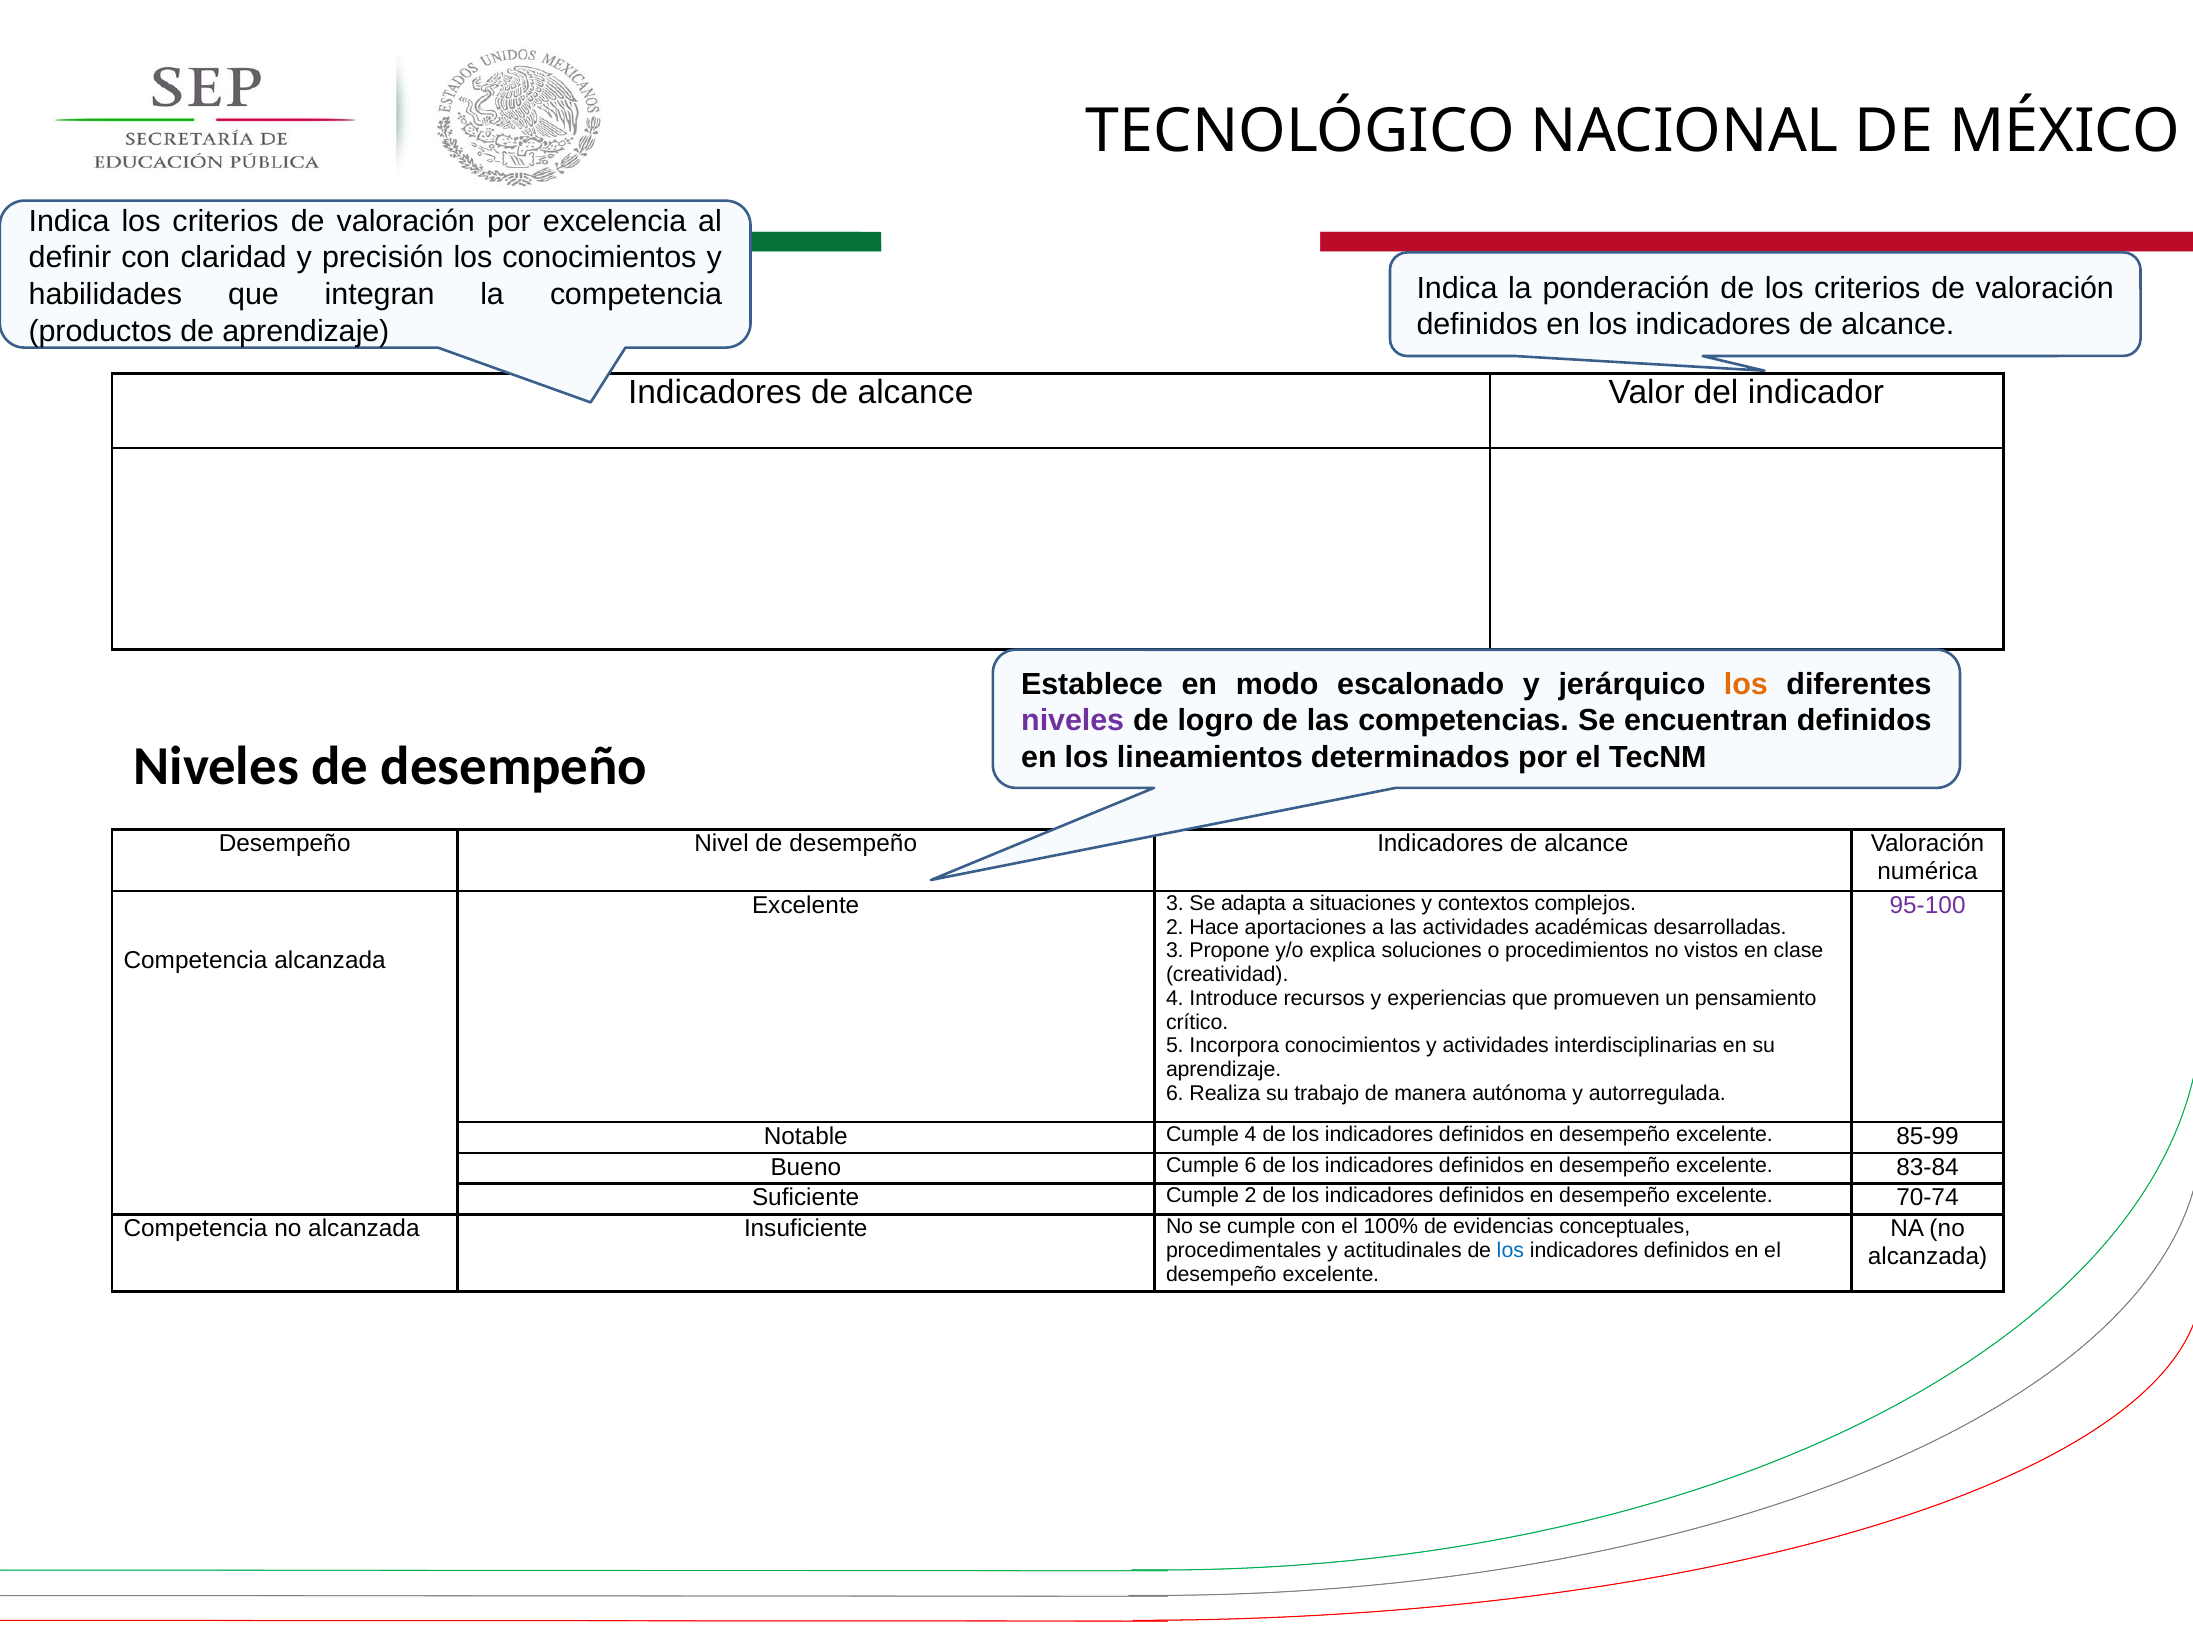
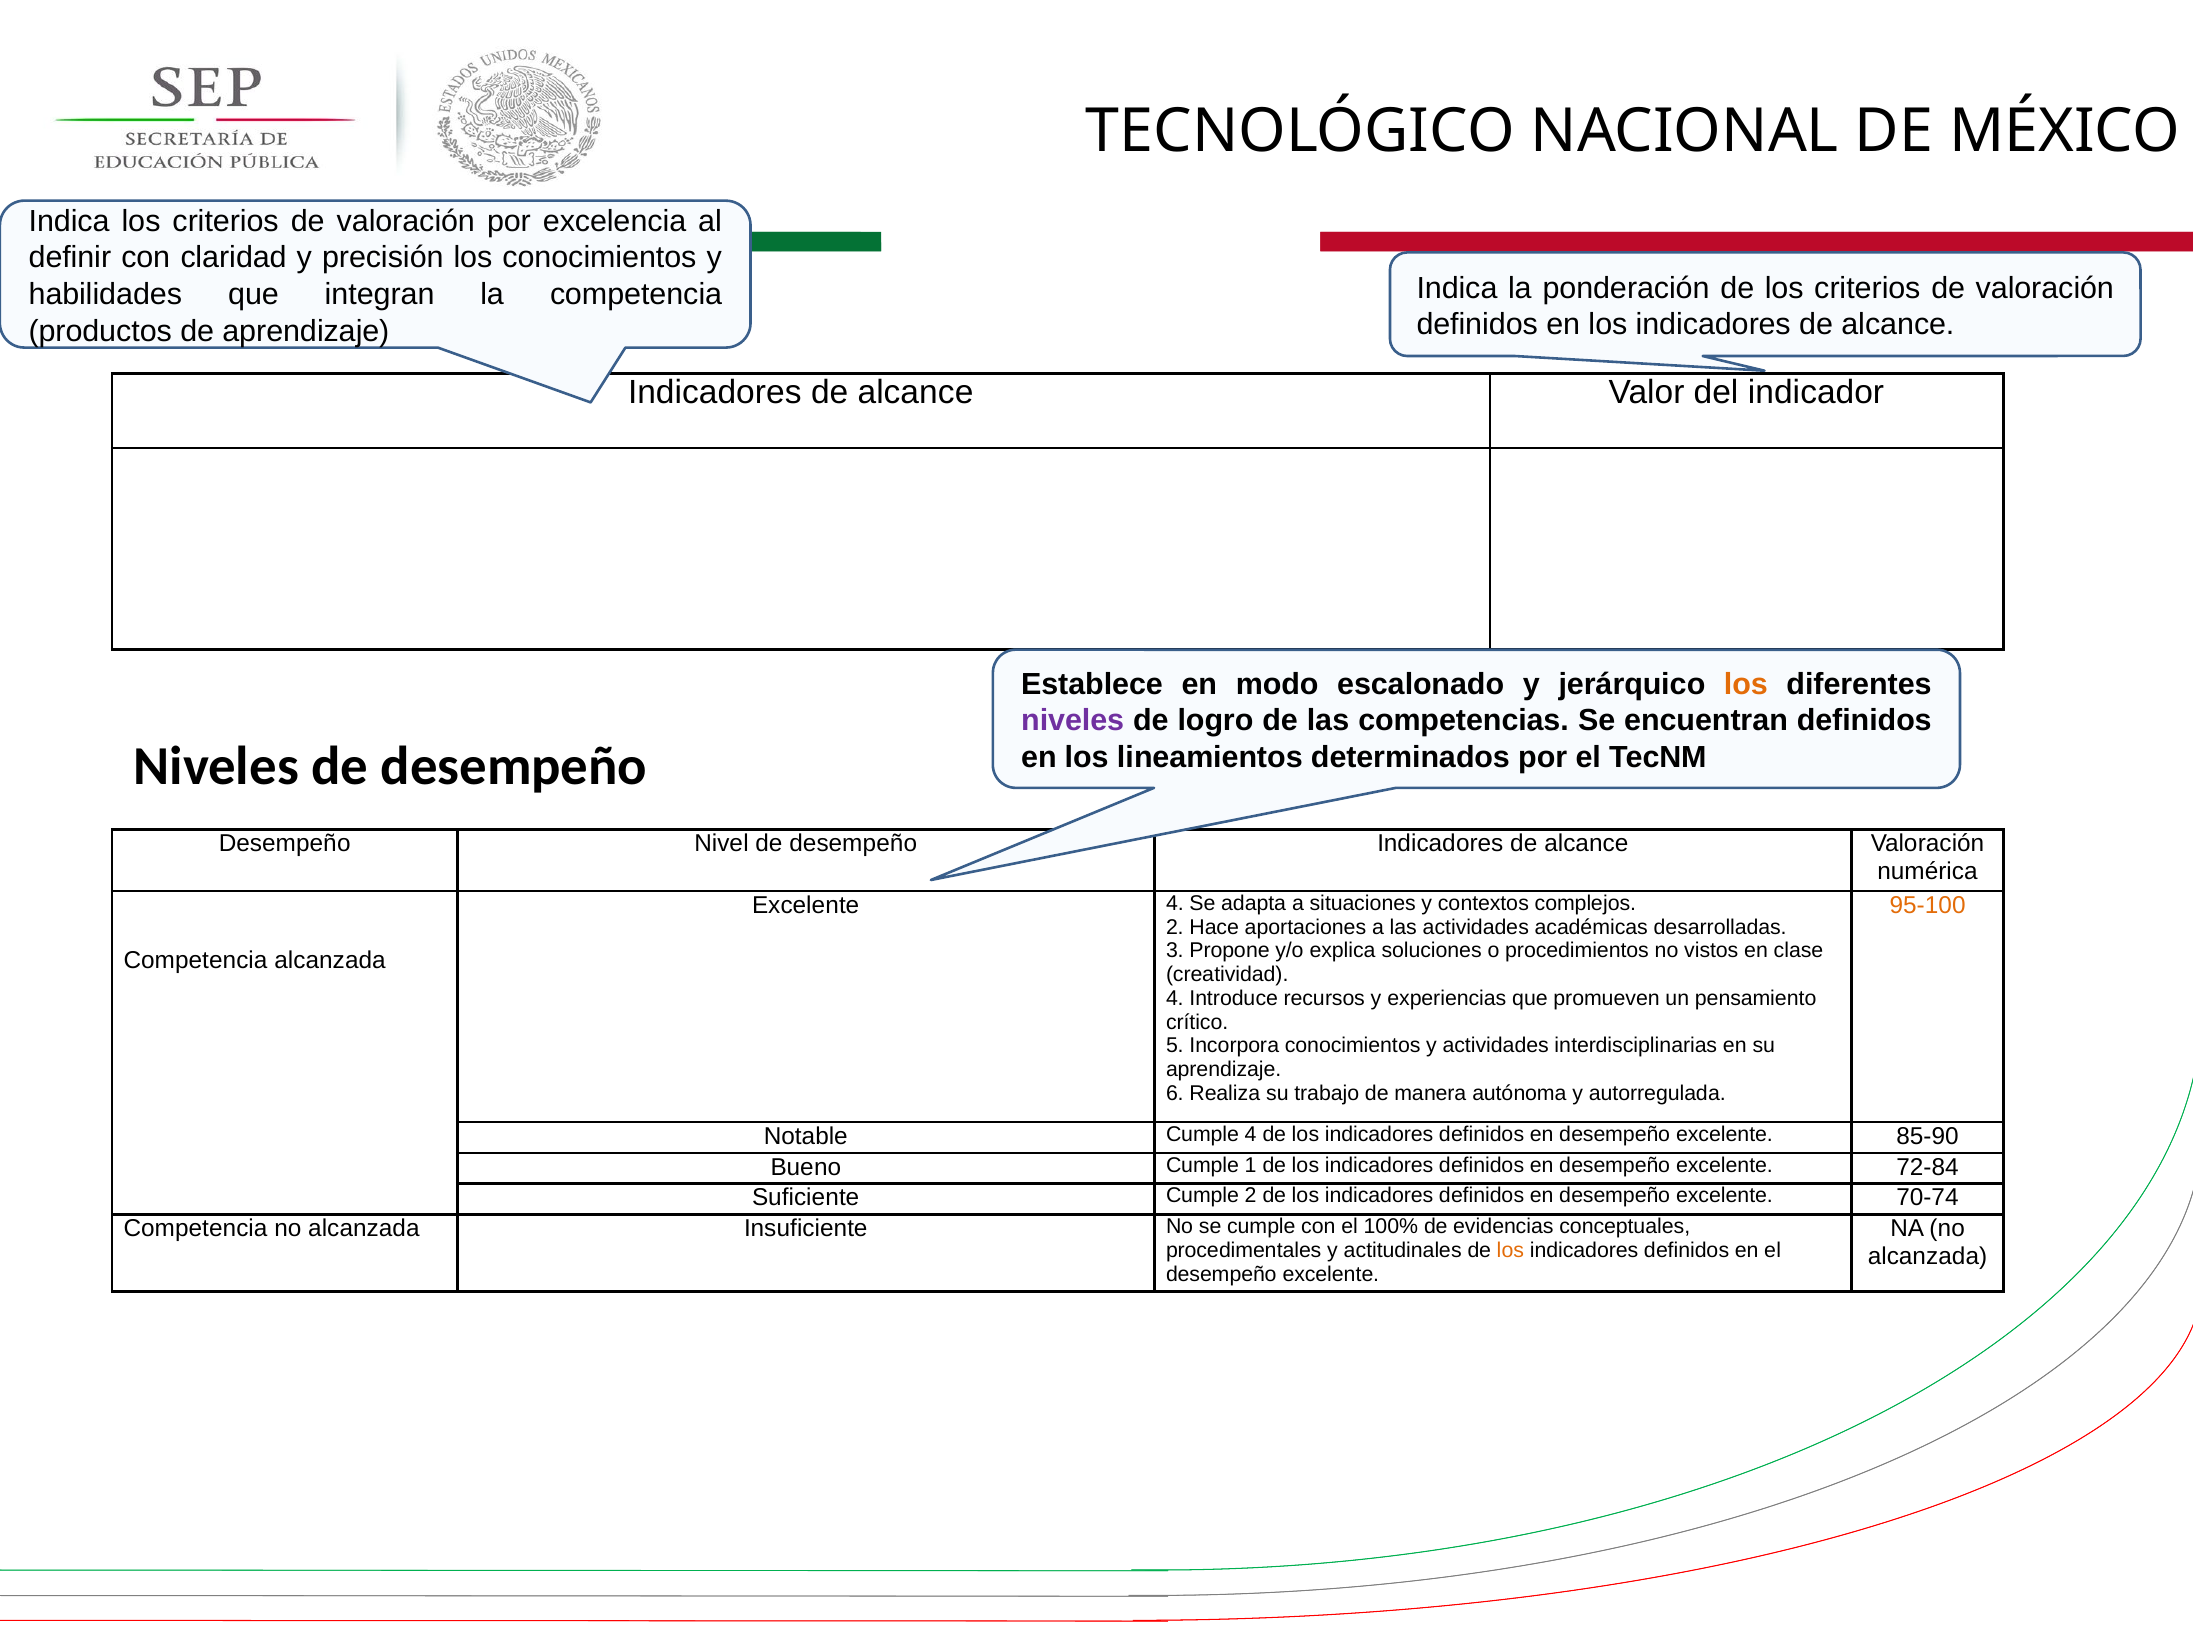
Excelente 3: 3 -> 4
95-100 colour: purple -> orange
85-99: 85-99 -> 85-90
Cumple 6: 6 -> 1
83-84: 83-84 -> 72-84
los at (1510, 1250) colour: blue -> orange
